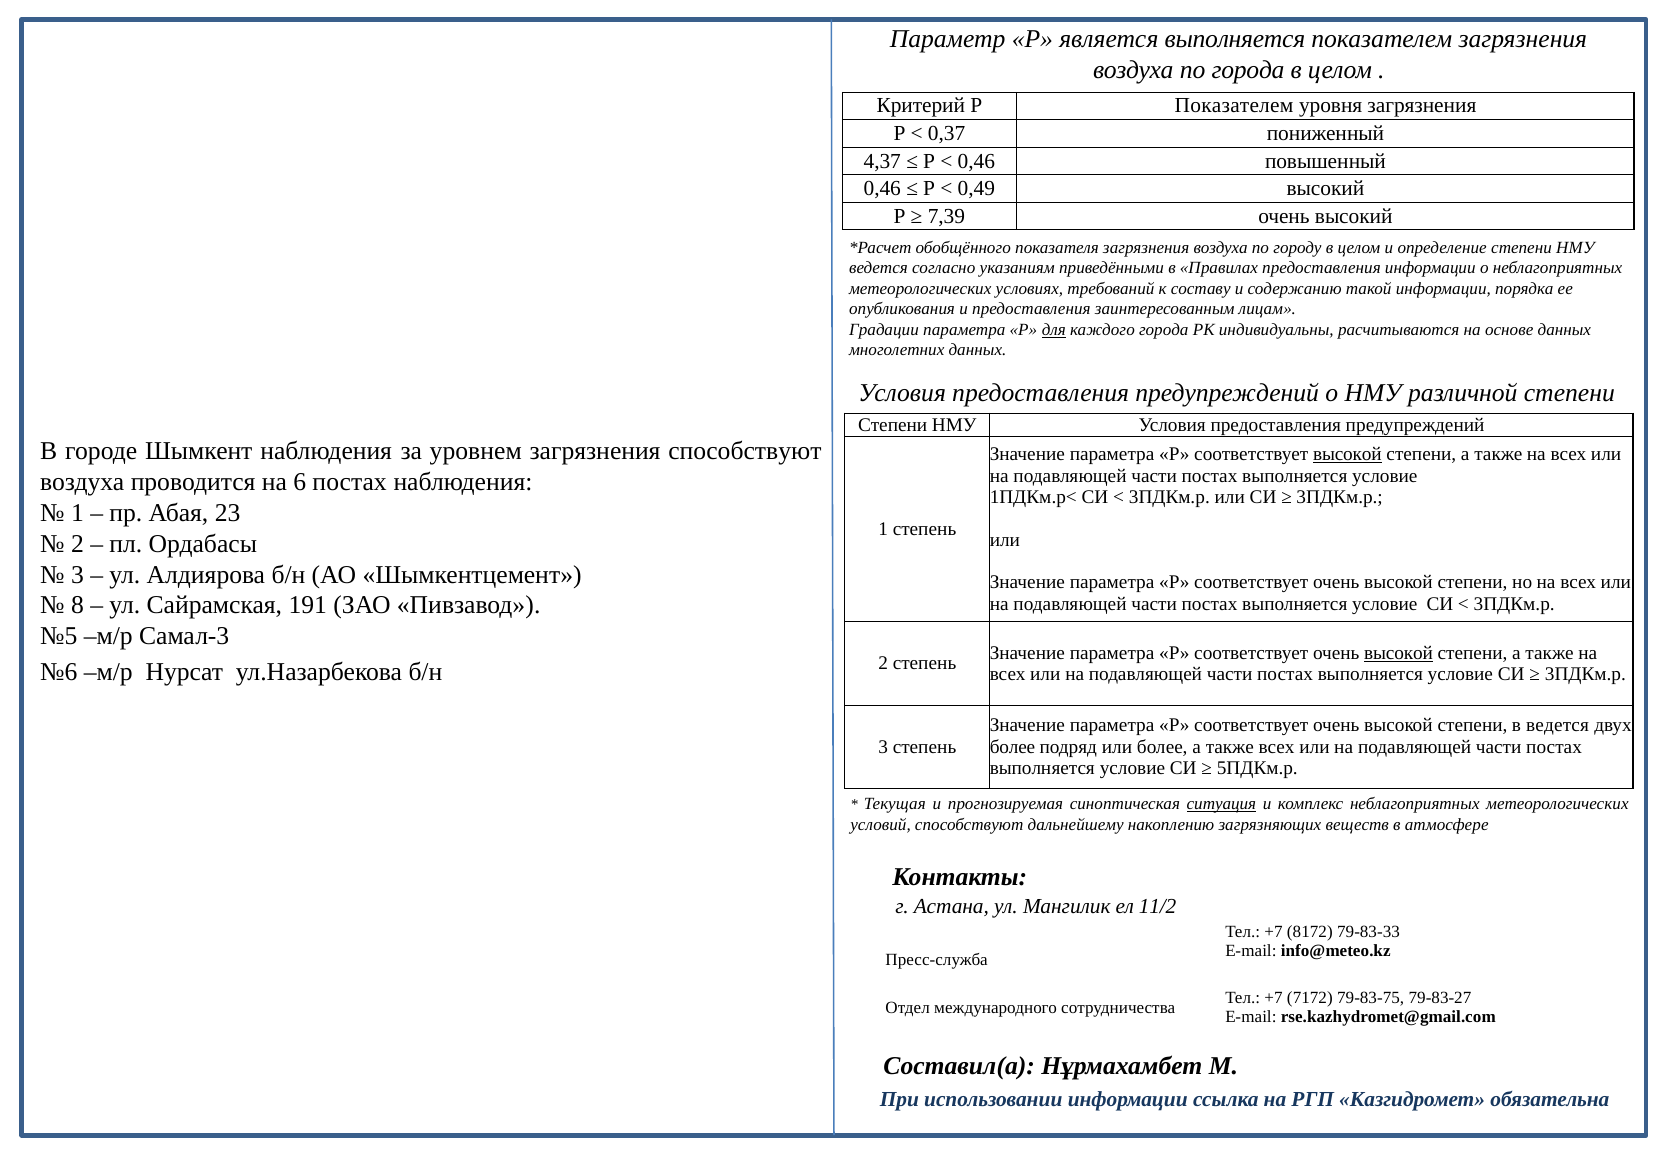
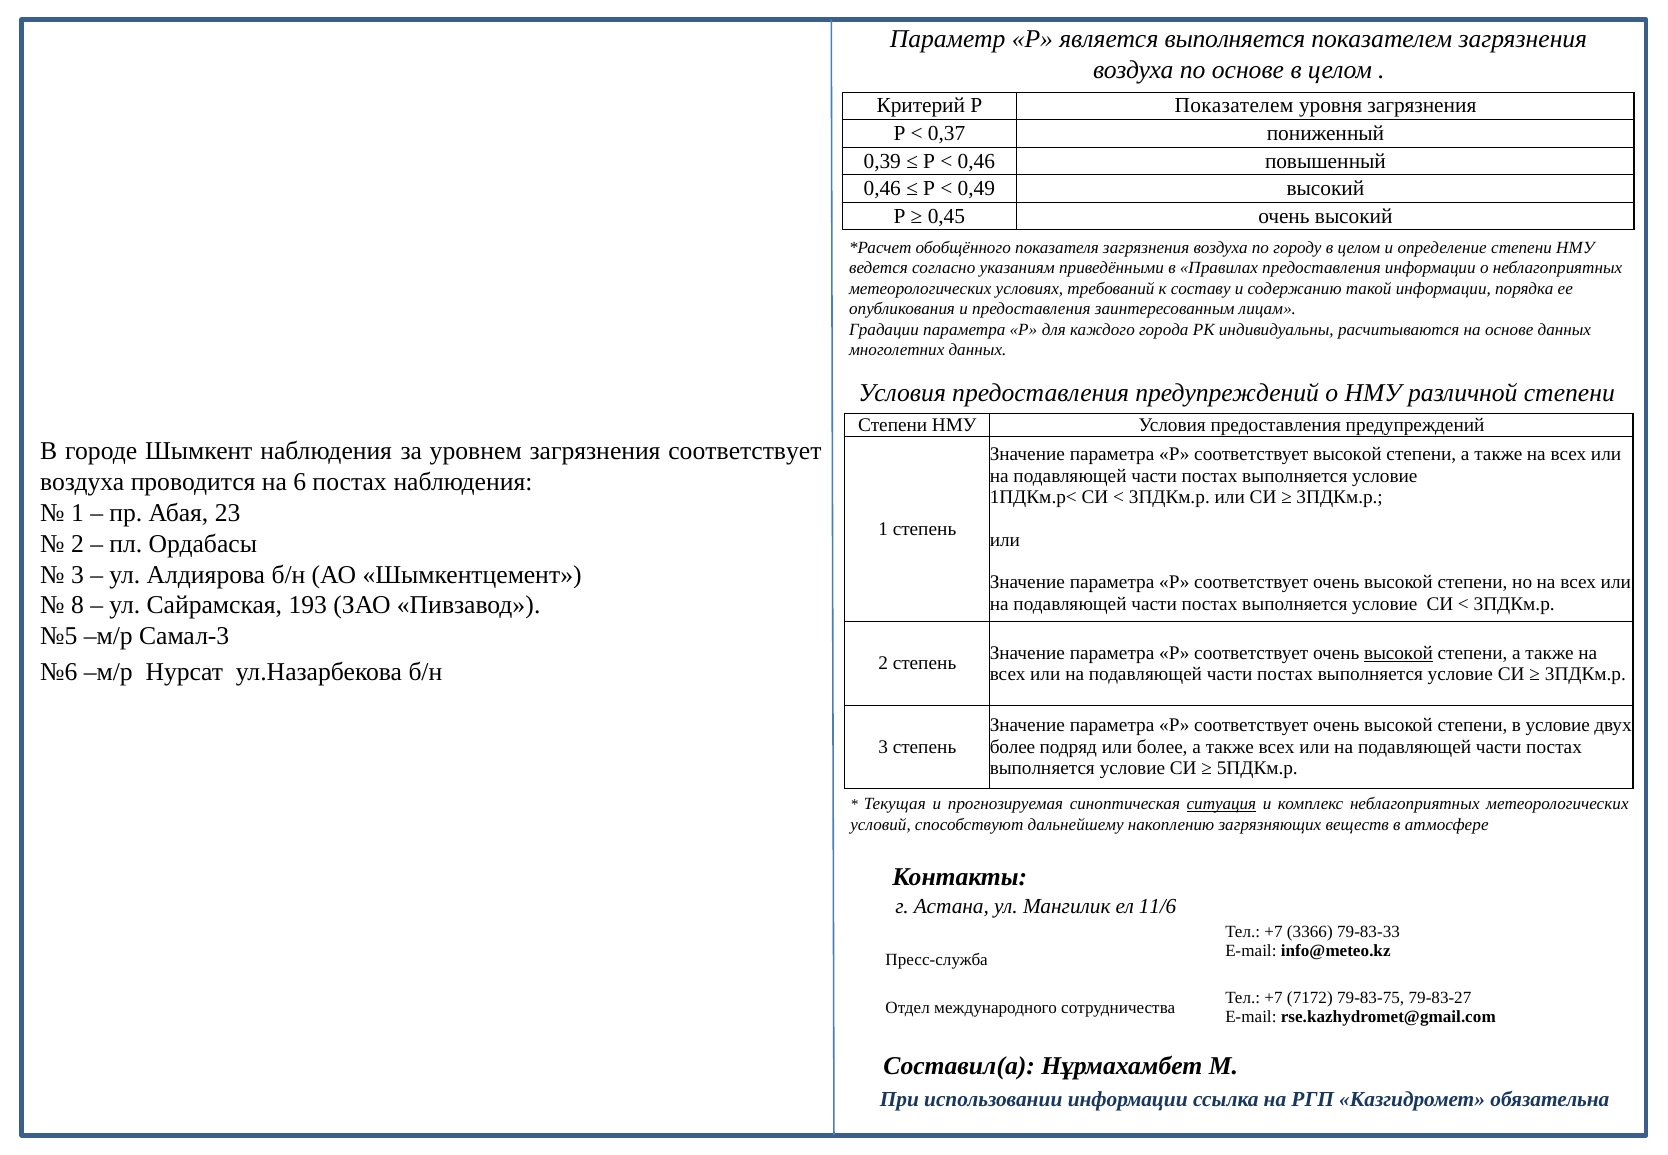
по города: города -> основе
4,37: 4,37 -> 0,39
7,39: 7,39 -> 0,45
для underline: present -> none
загрязнения способствуют: способствуют -> соответствует
высокой at (1347, 454) underline: present -> none
191: 191 -> 193
в ведется: ведется -> условие
11/2: 11/2 -> 11/6
8172: 8172 -> 3366
